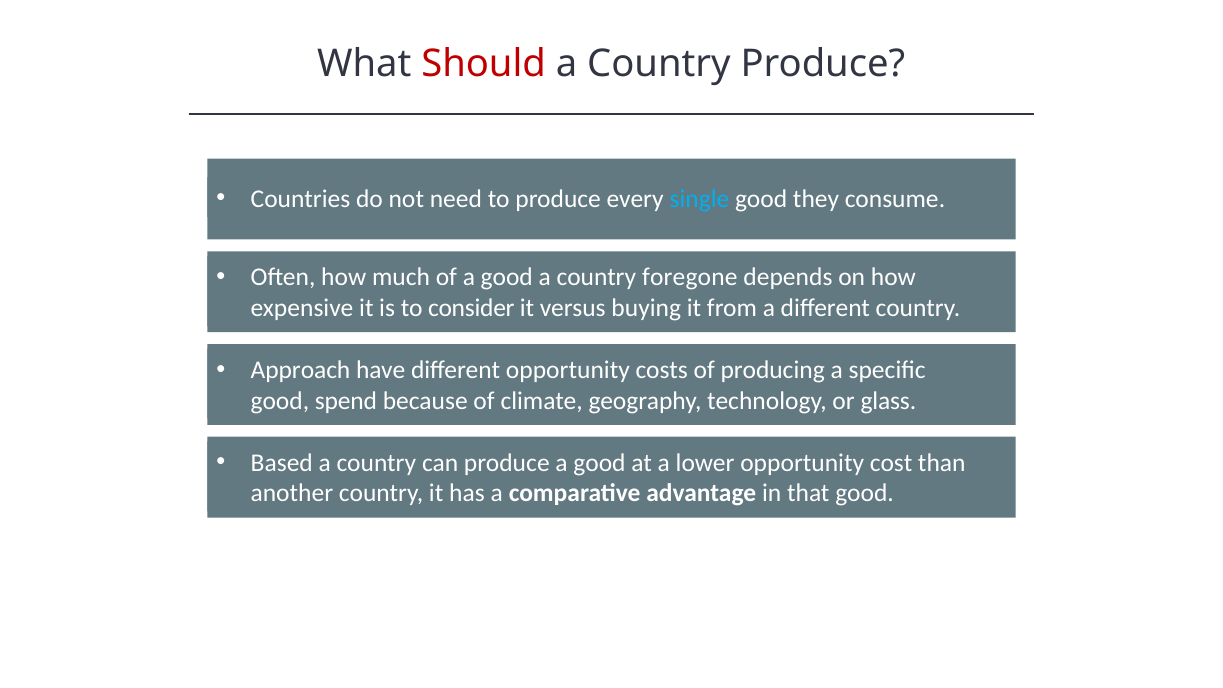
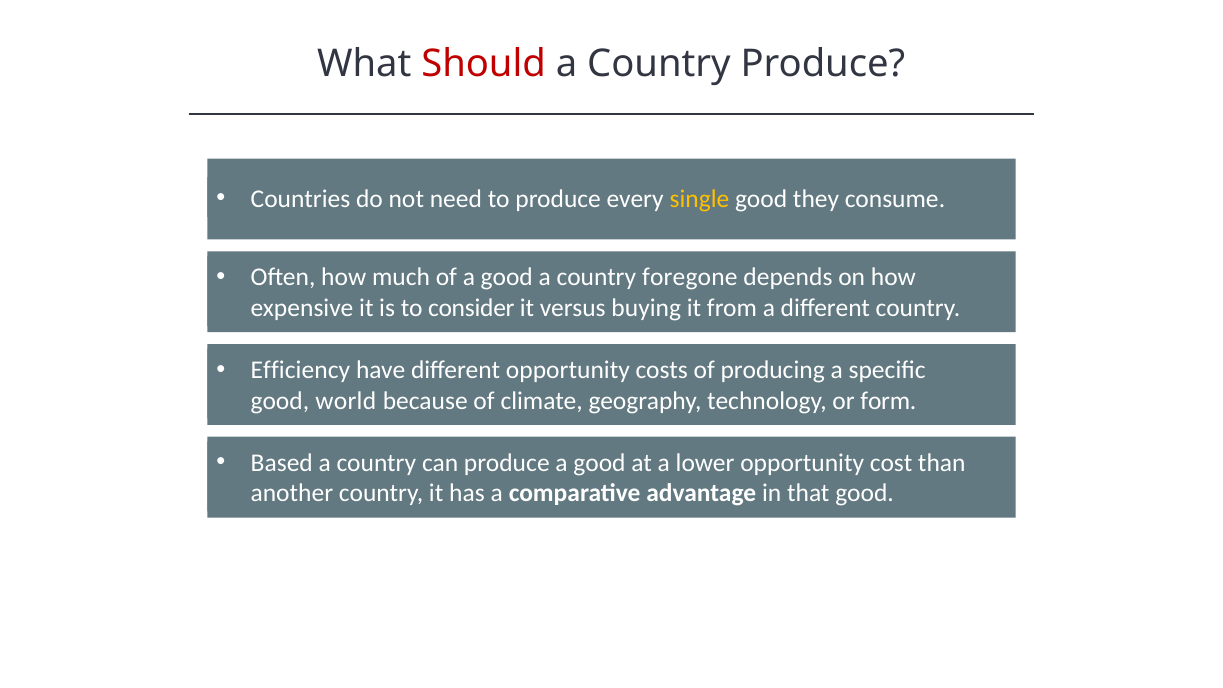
single colour: light blue -> yellow
Approach: Approach -> Efficiency
spend: spend -> world
glass: glass -> form
